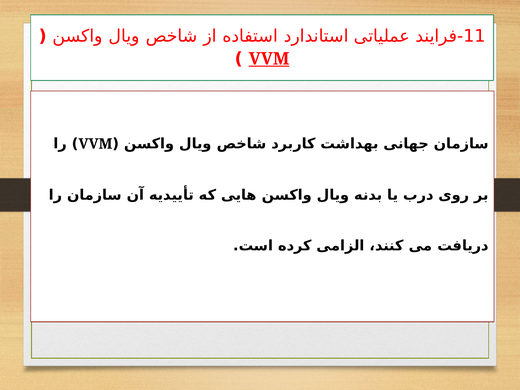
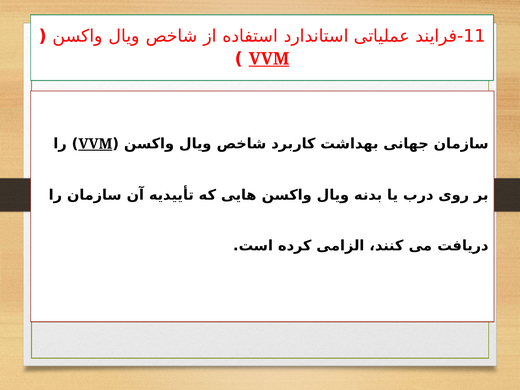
VVM at (95, 144) underline: none -> present
